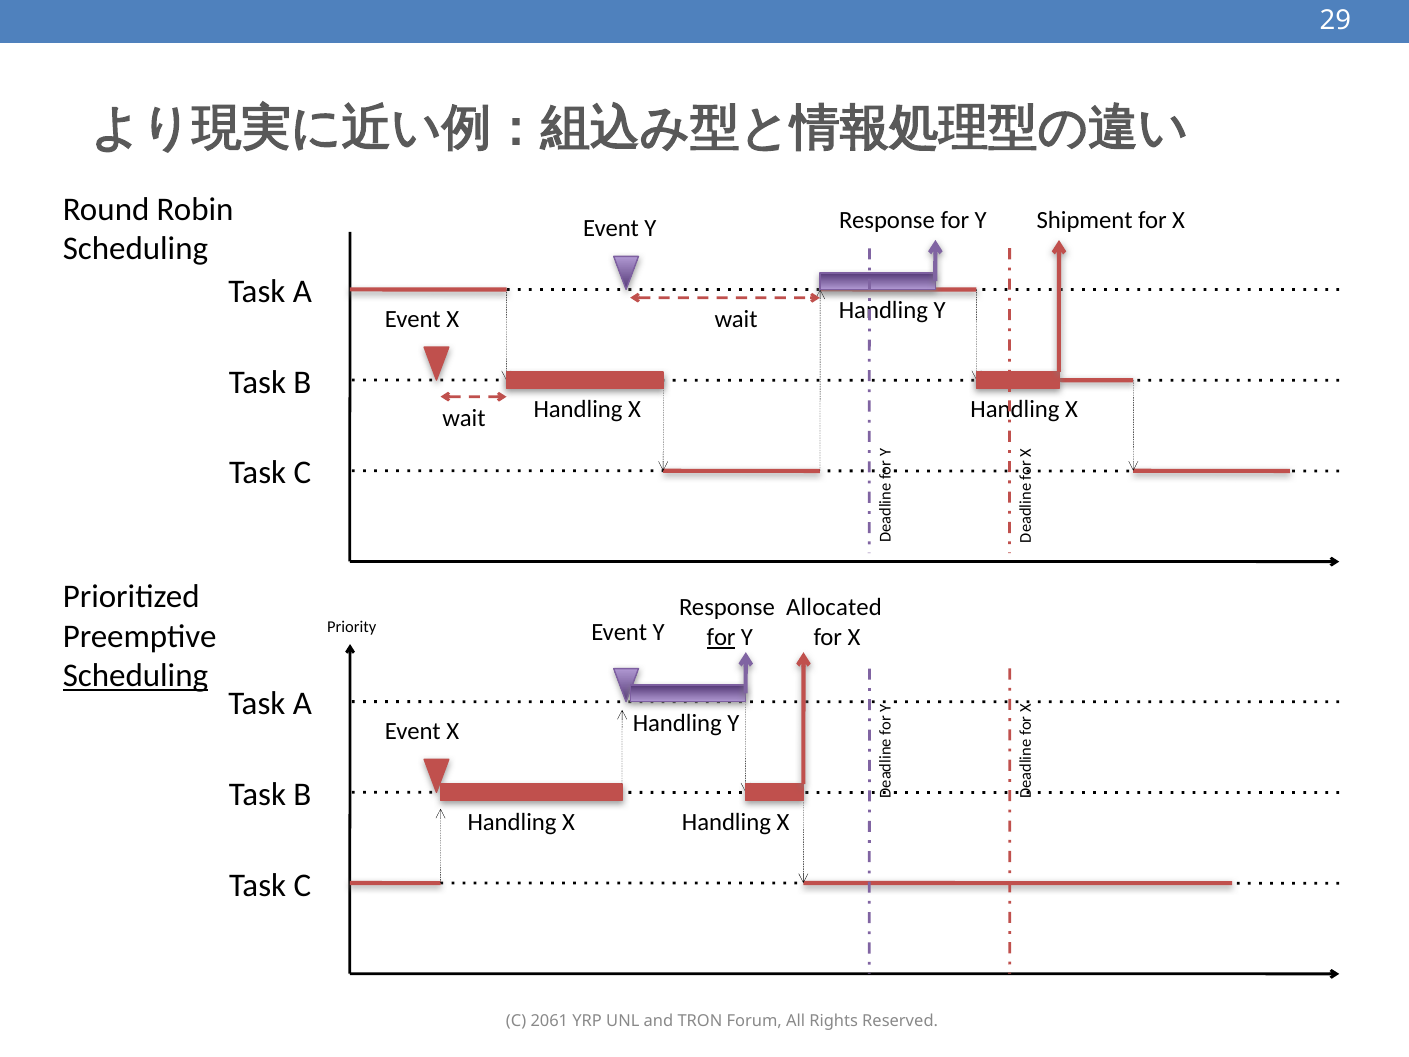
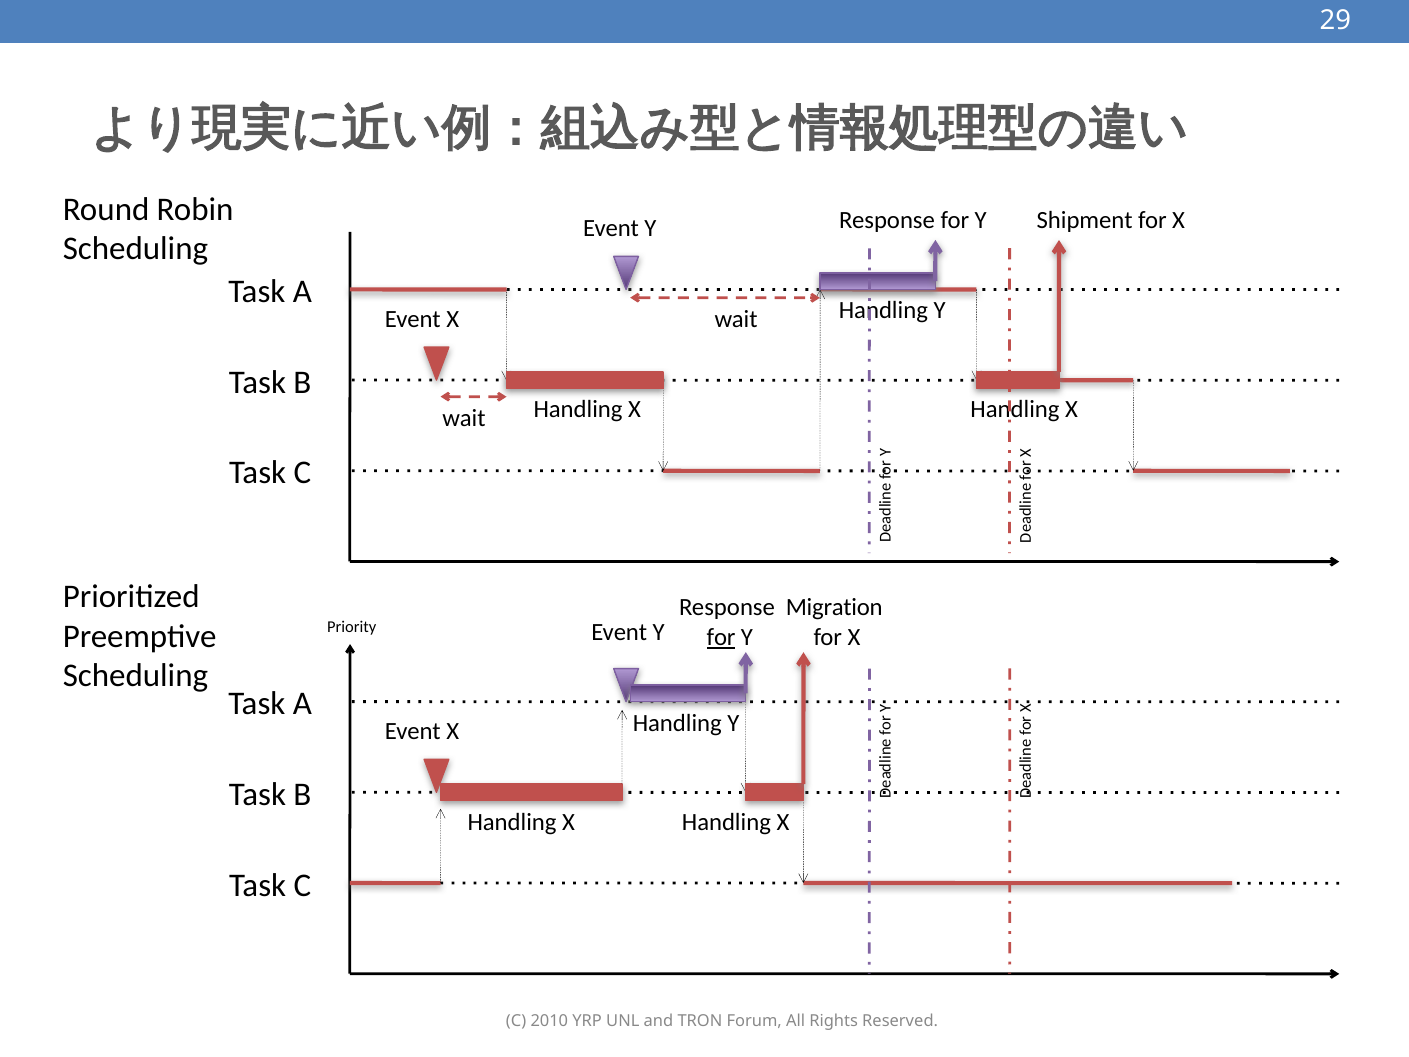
Allocated: Allocated -> Migration
Scheduling at (135, 676) underline: present -> none
2061: 2061 -> 2010
